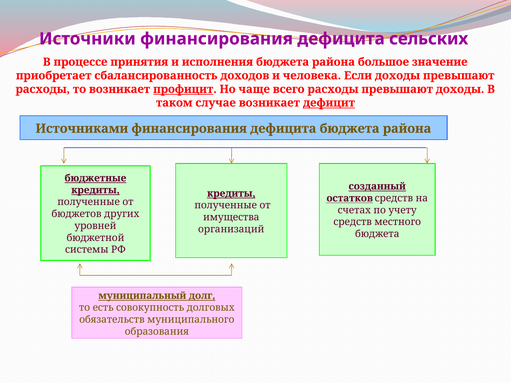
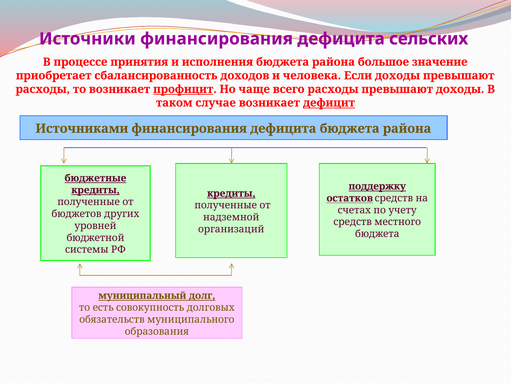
созданный: созданный -> поддержку
имущества: имущества -> надземной
